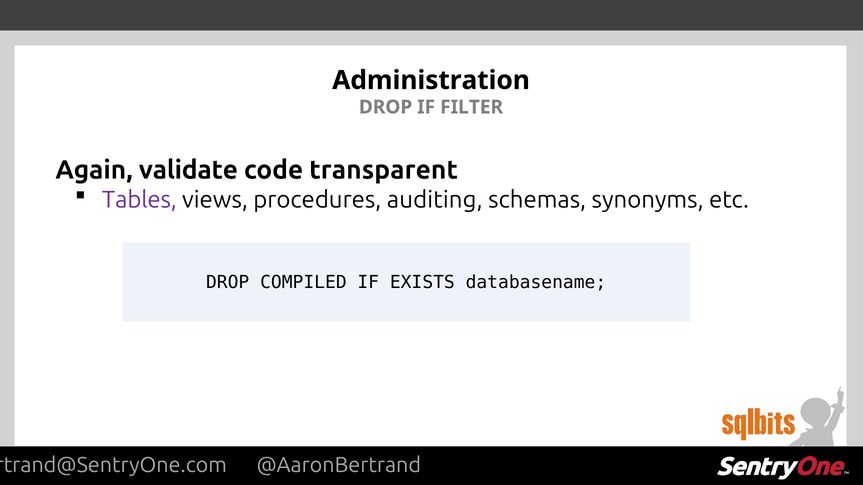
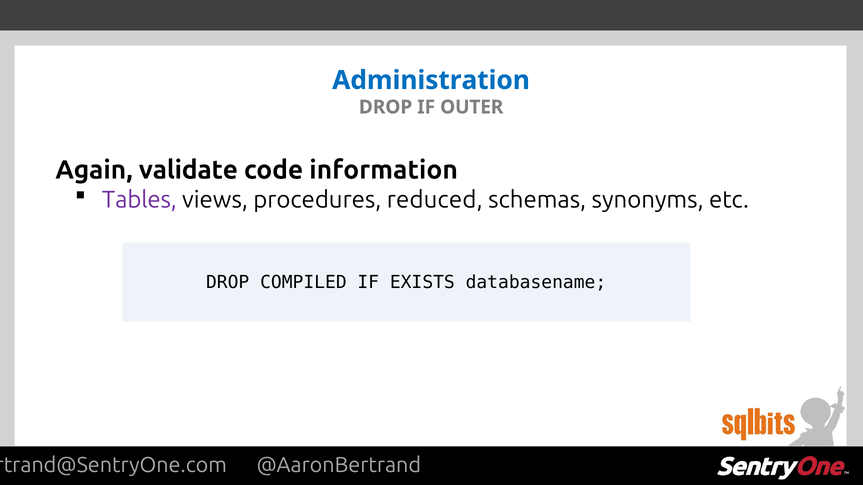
Administration colour: black -> blue
FILTER: FILTER -> OUTER
transparent: transparent -> information
auditing: auditing -> reduced
